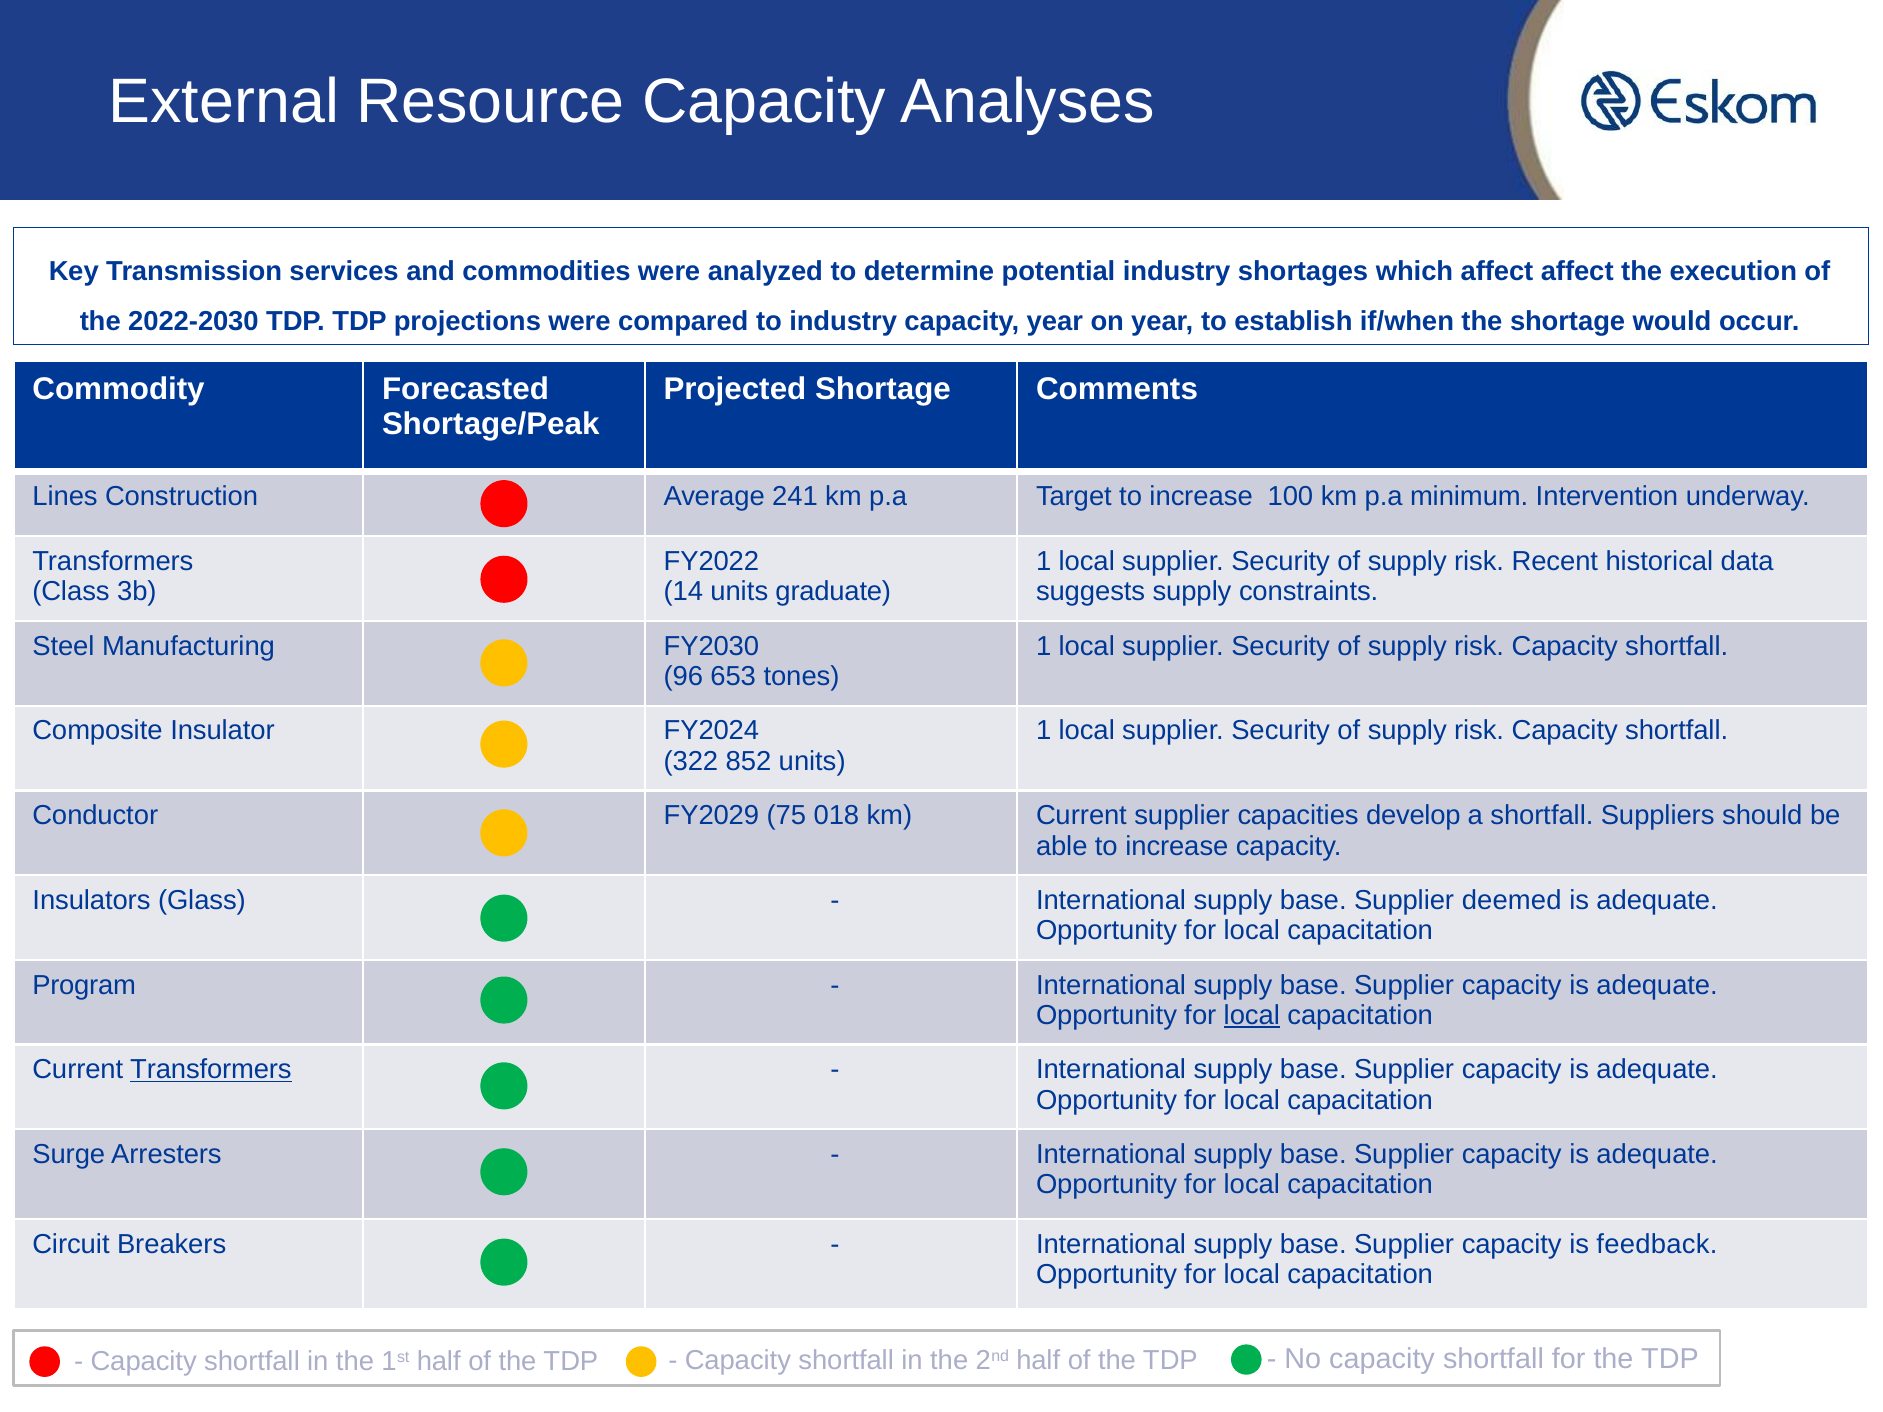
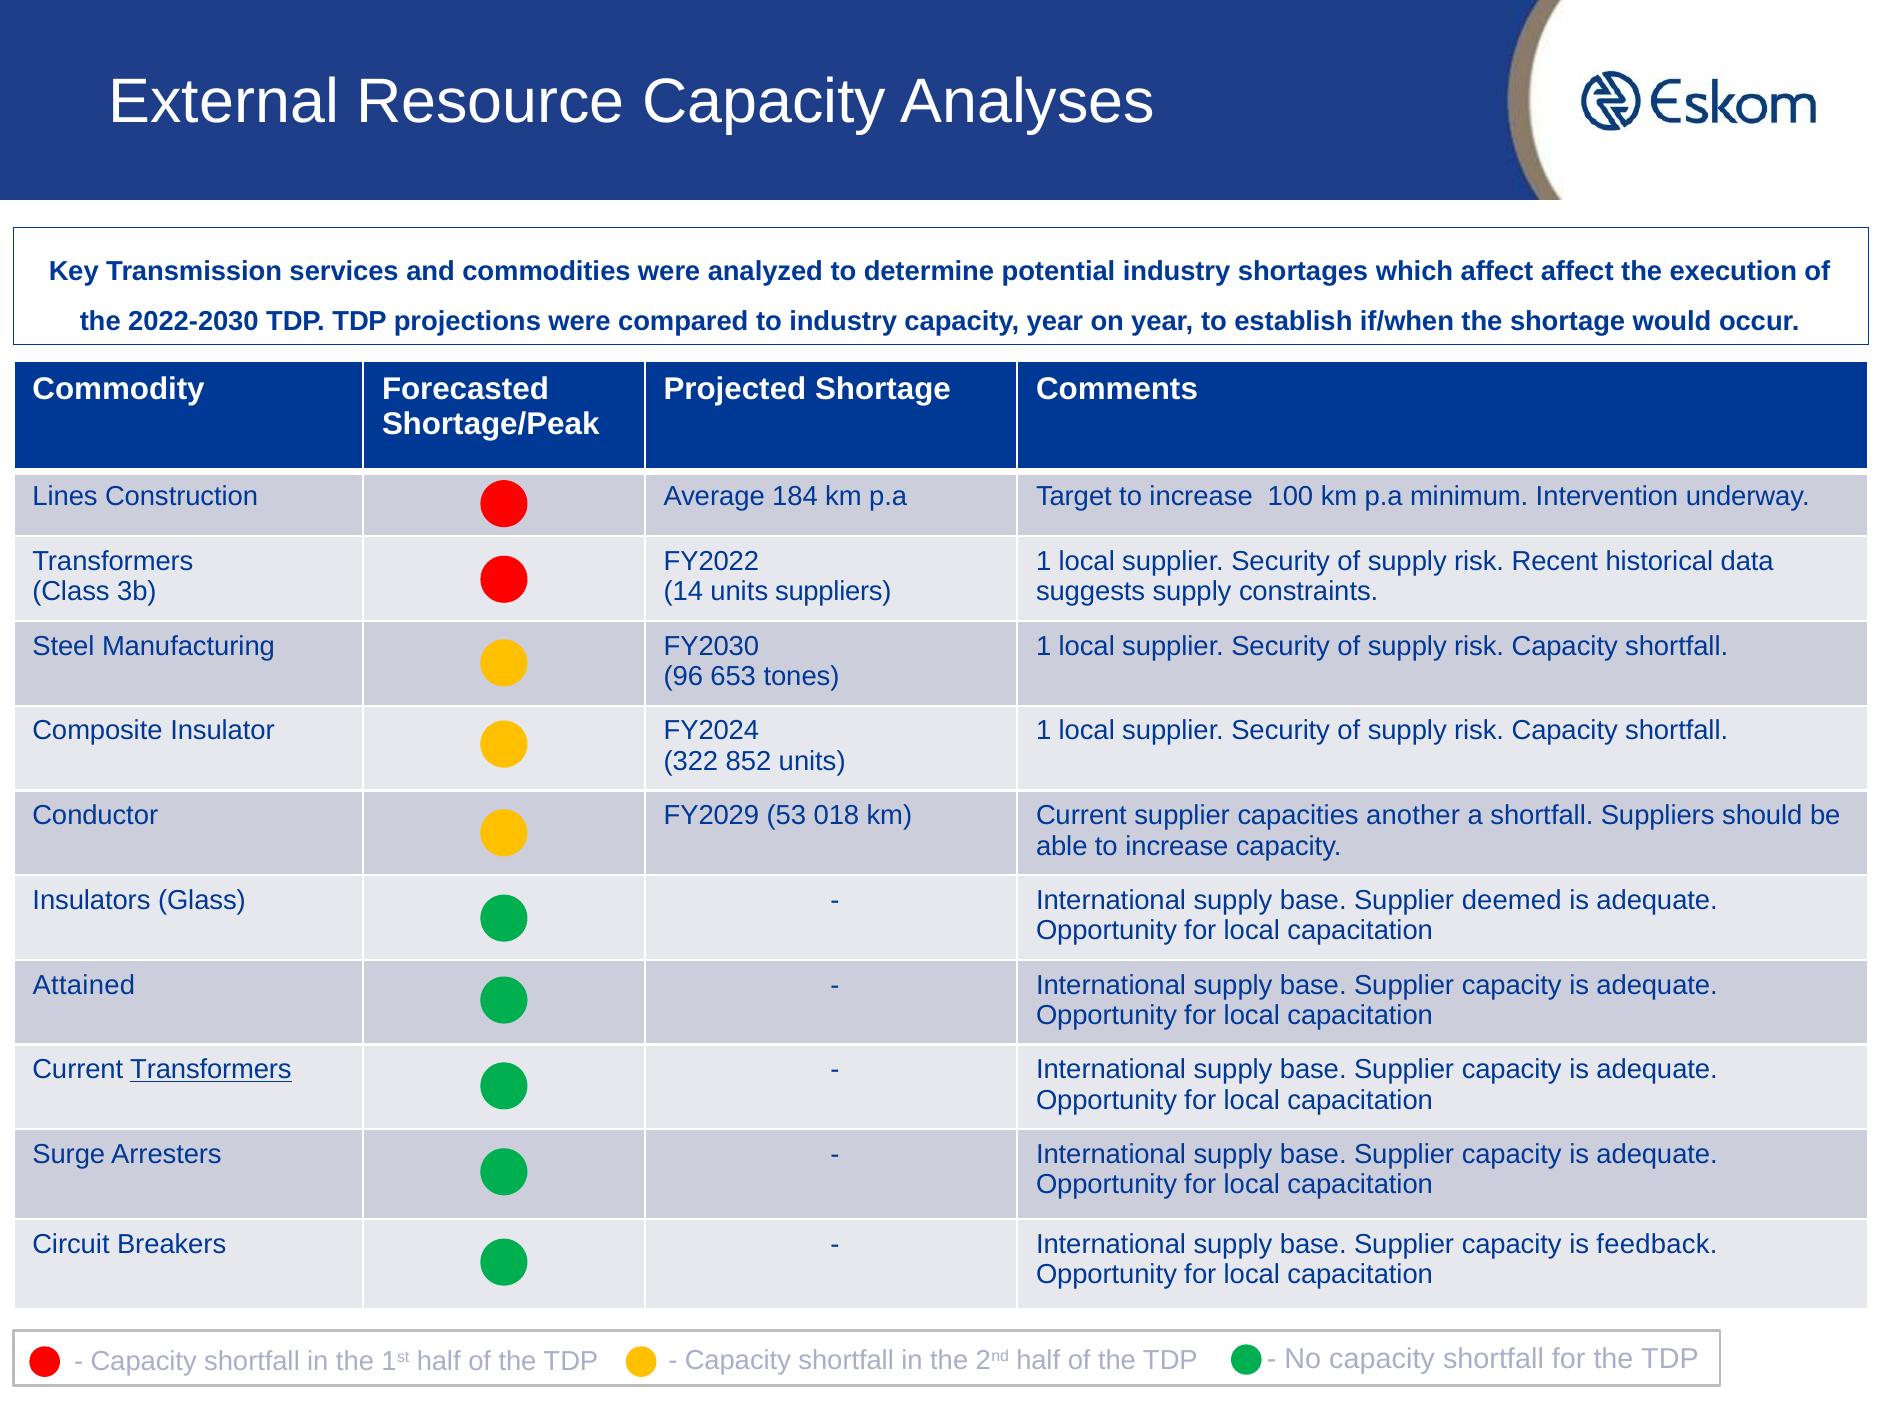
241: 241 -> 184
units graduate: graduate -> suppliers
75: 75 -> 53
develop: develop -> another
Program: Program -> Attained
local at (1252, 1016) underline: present -> none
